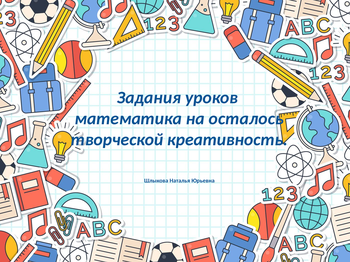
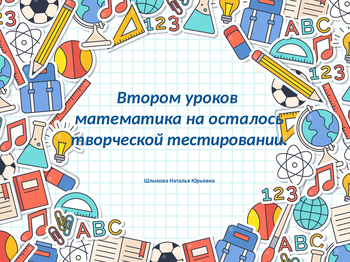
Задания: Задания -> Втором
креативность: креативность -> тестировании
